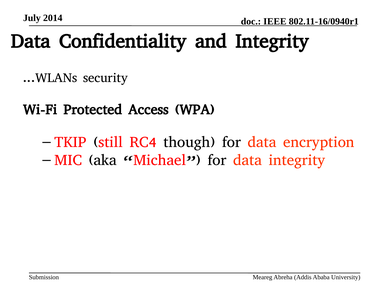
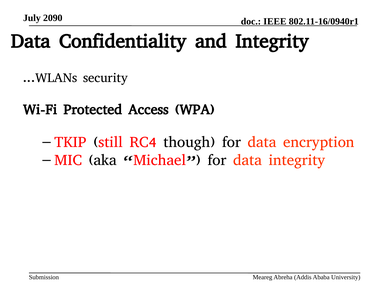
2014: 2014 -> 2090
